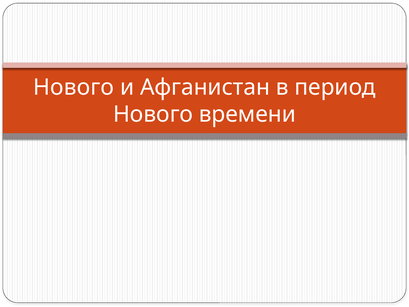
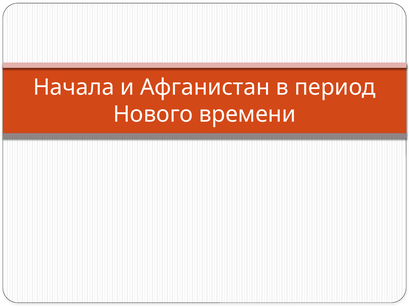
Нового at (74, 87): Нового -> Начала
